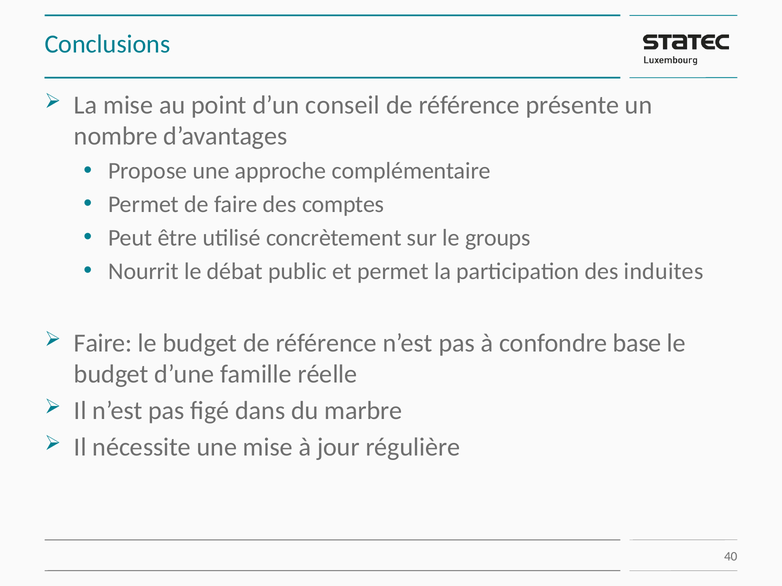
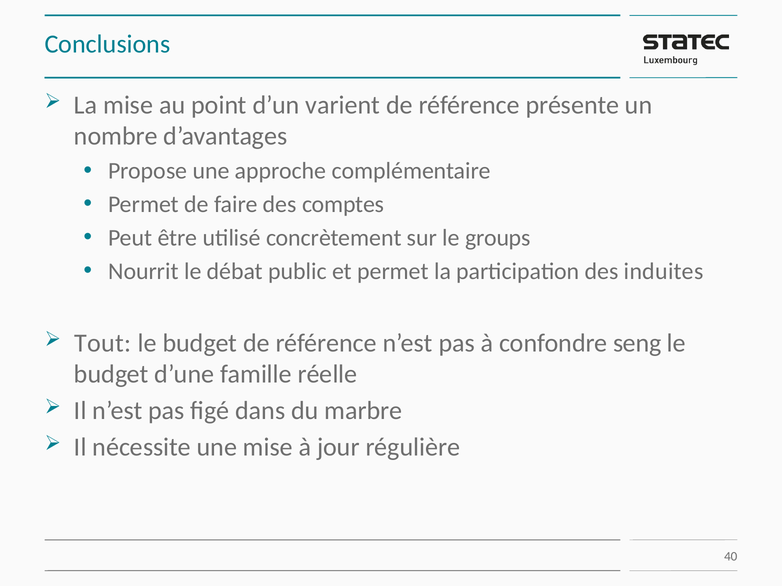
conseil: conseil -> varient
Faire at (103, 343): Faire -> Tout
base: base -> seng
